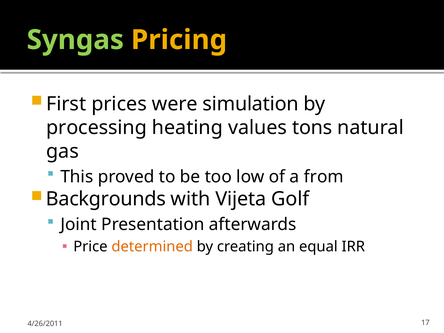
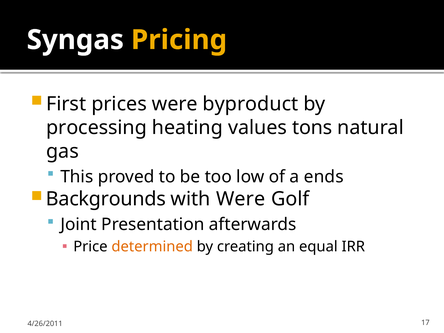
Syngas colour: light green -> white
simulation: simulation -> byproduct
from: from -> ends
with Vijeta: Vijeta -> Were
